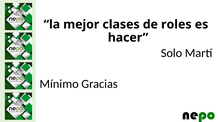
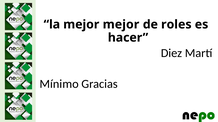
mejor clases: clases -> mejor
Solo: Solo -> Diez
